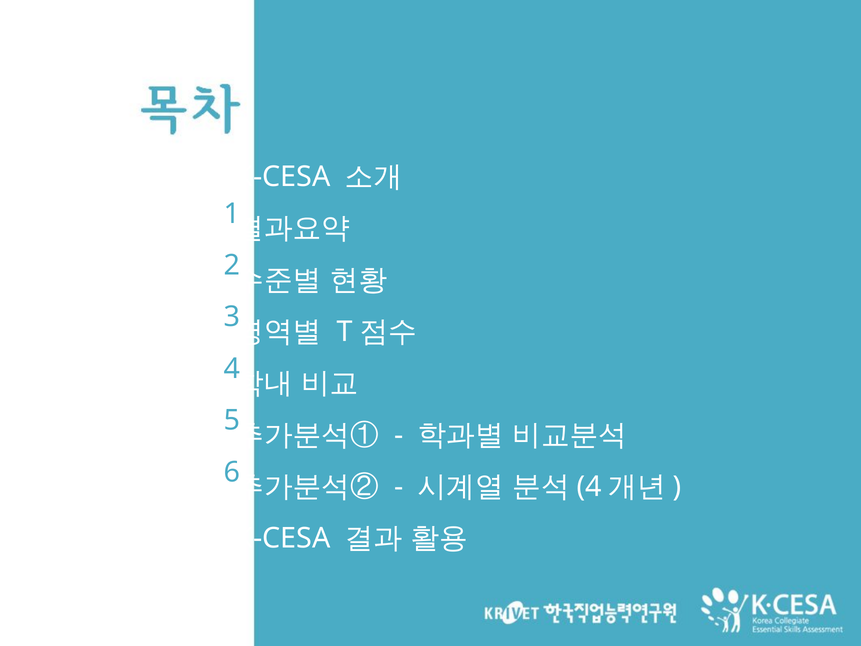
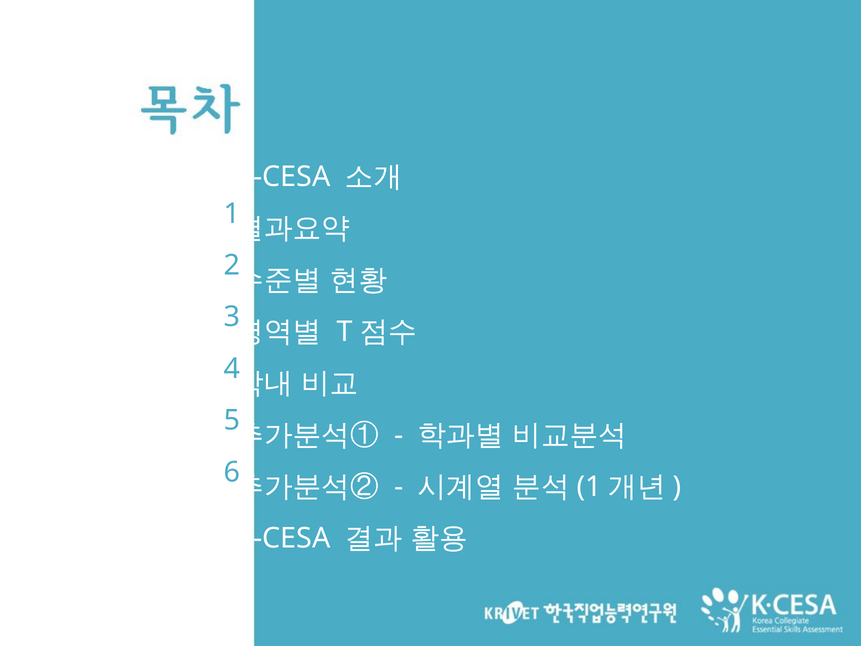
4 at (589, 487): 4 -> 1
